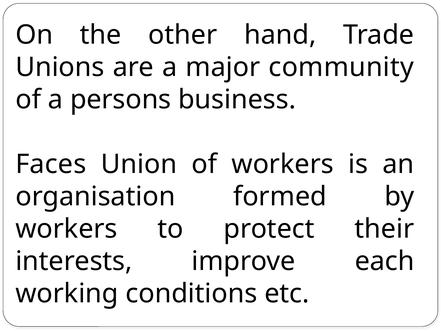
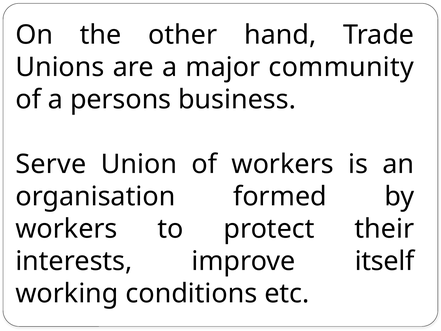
Faces: Faces -> Serve
each: each -> itself
